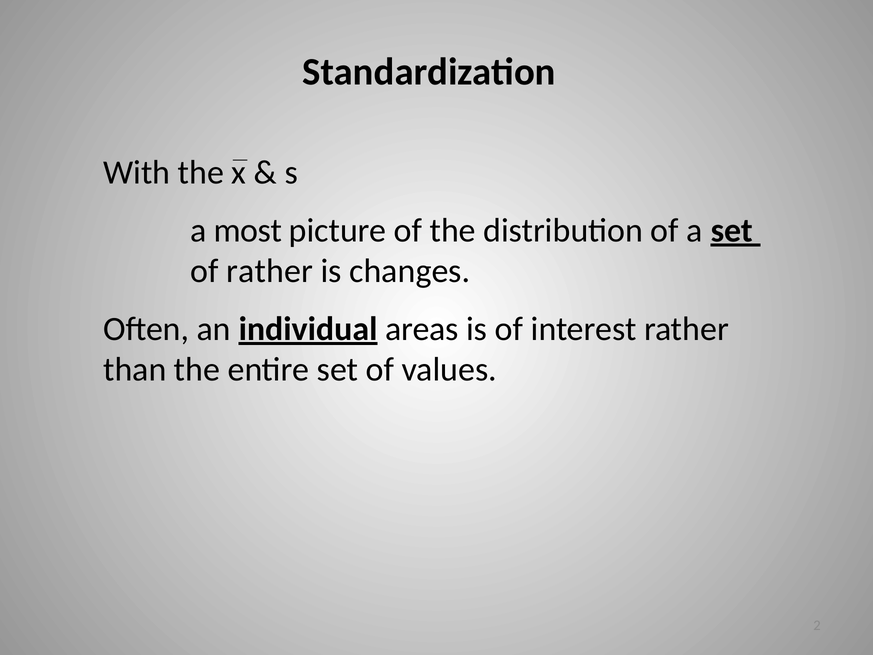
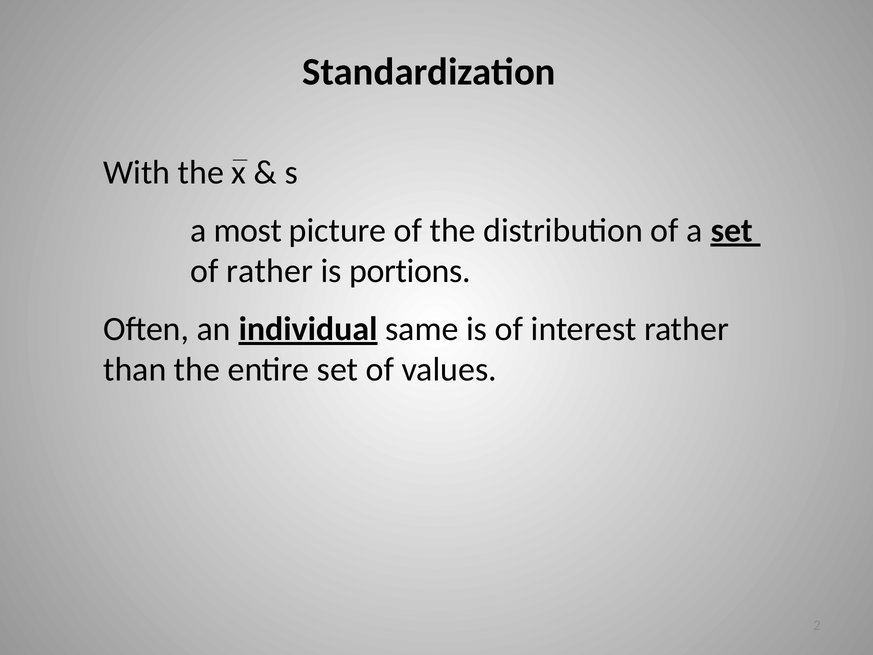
changes: changes -> portions
areas: areas -> same
